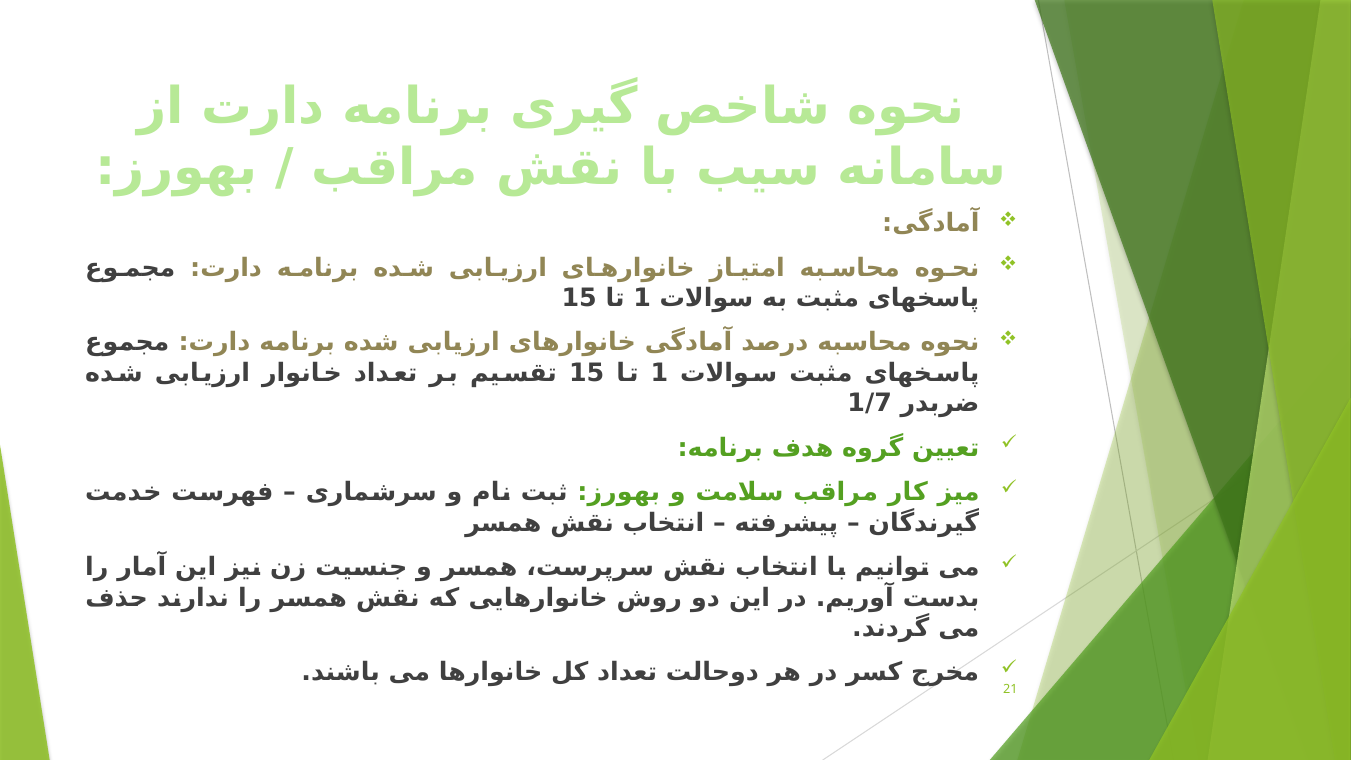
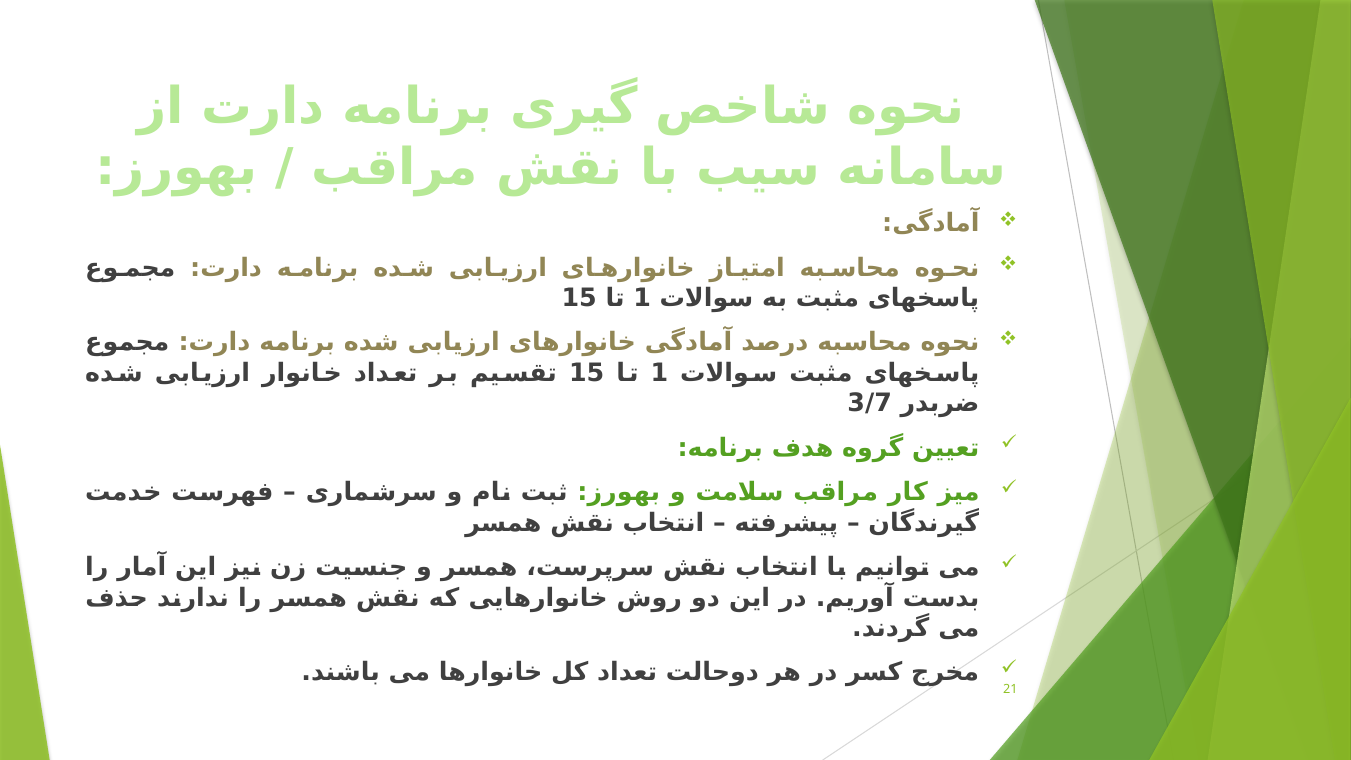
1/7: 1/7 -> 3/7
